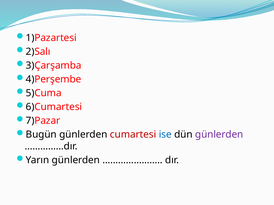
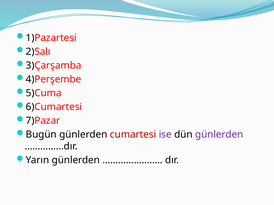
ise colour: blue -> purple
